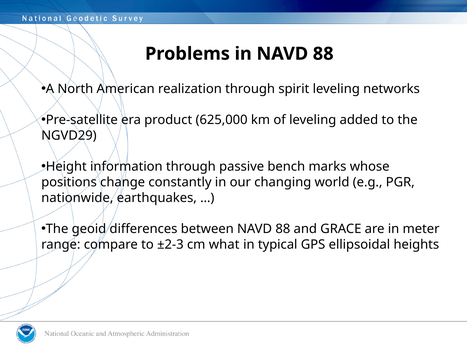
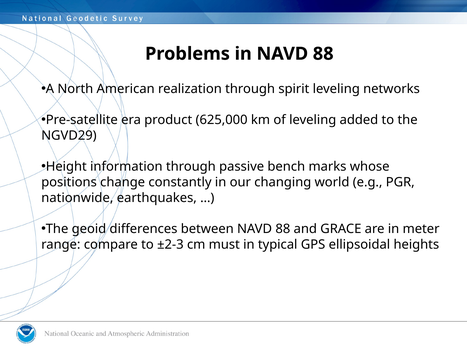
what: what -> must
